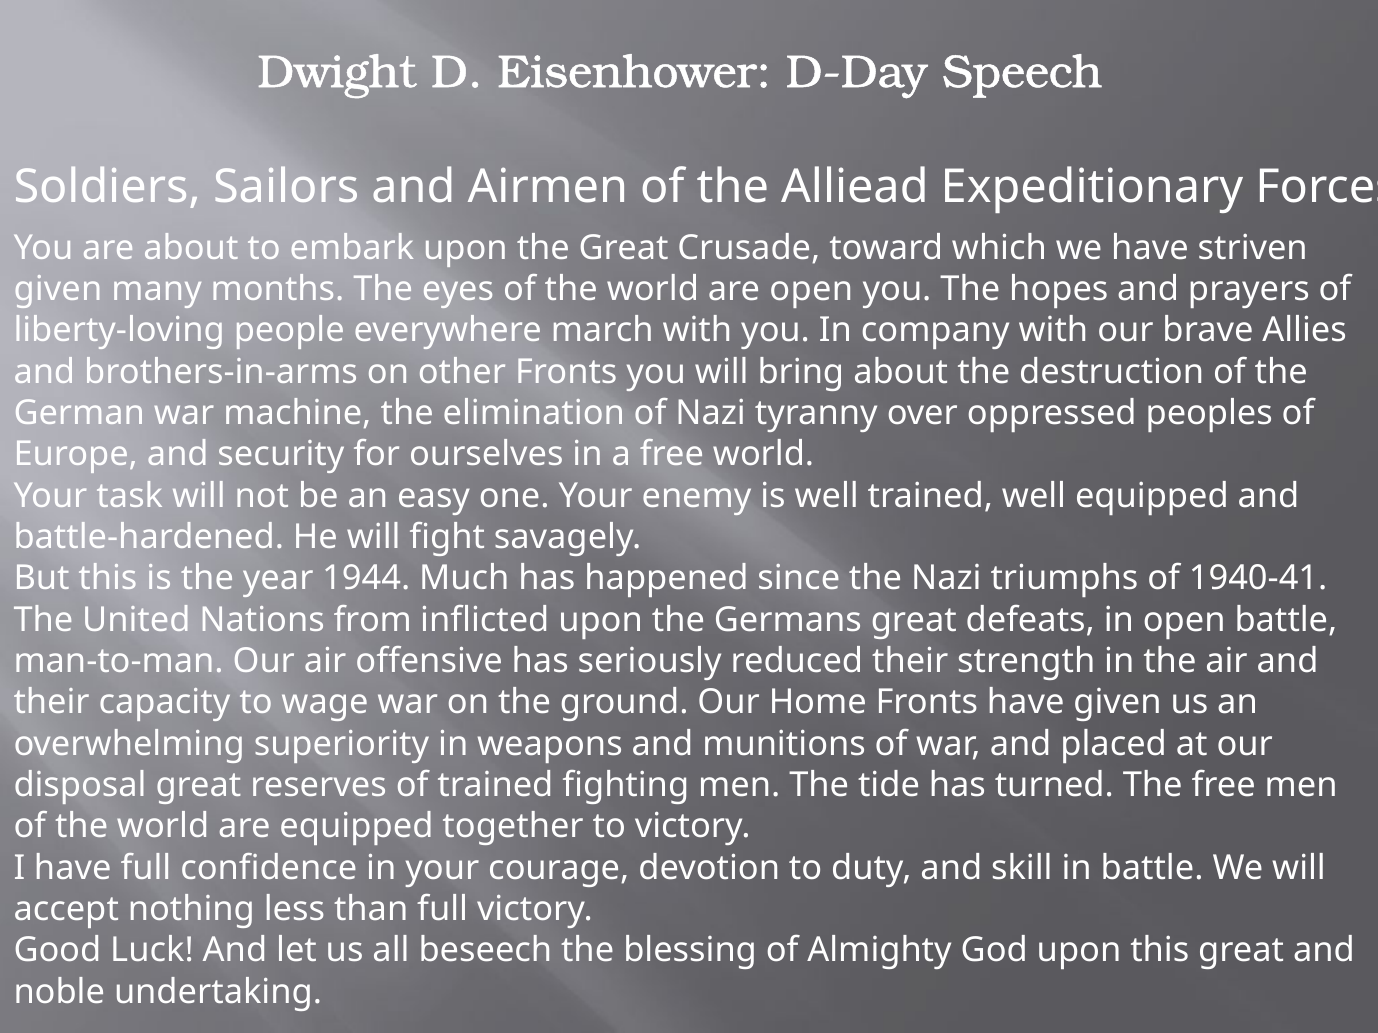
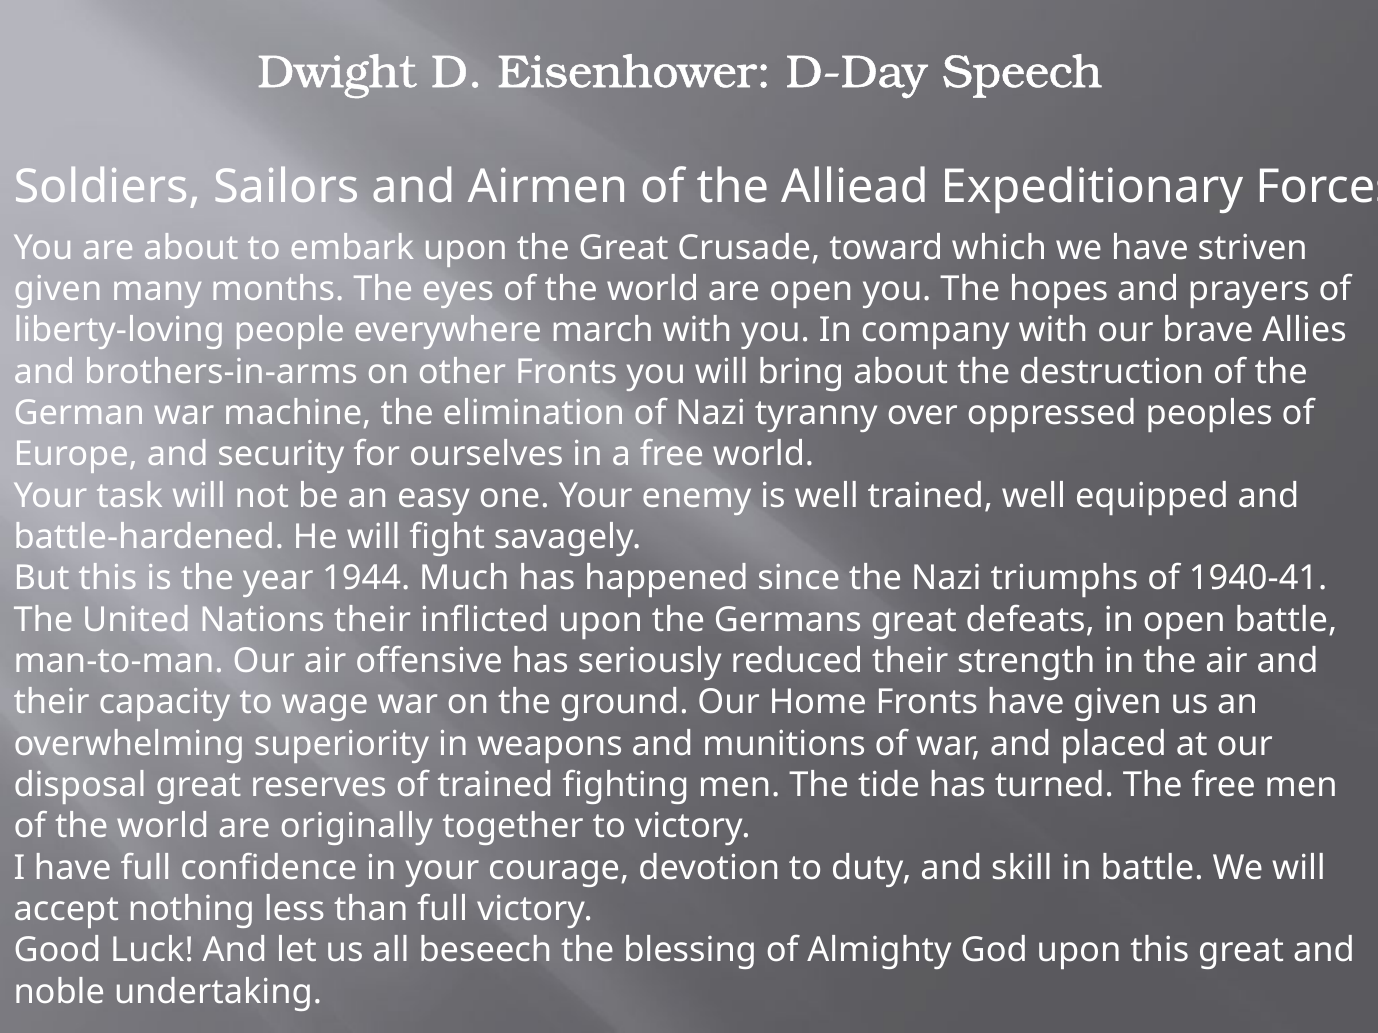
Nations from: from -> their
are equipped: equipped -> originally
